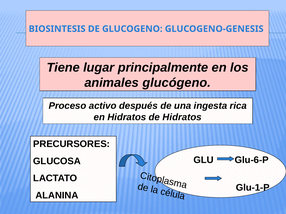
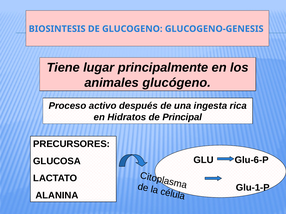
de Hidratos: Hidratos -> Principal
